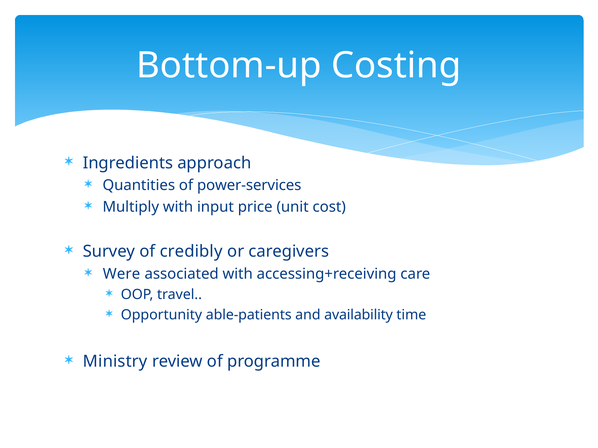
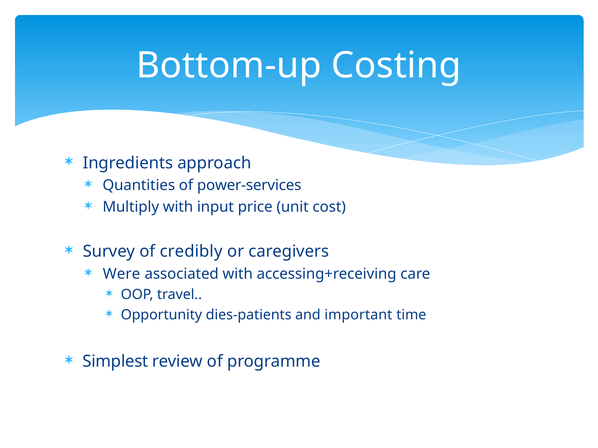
able-patients: able-patients -> dies-patients
availability: availability -> important
Ministry: Ministry -> Simplest
